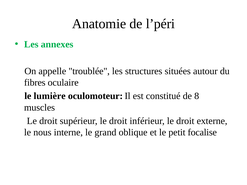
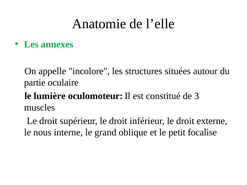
l’péri: l’péri -> l’elle
troublée: troublée -> incolore
fibres: fibres -> partie
8: 8 -> 3
